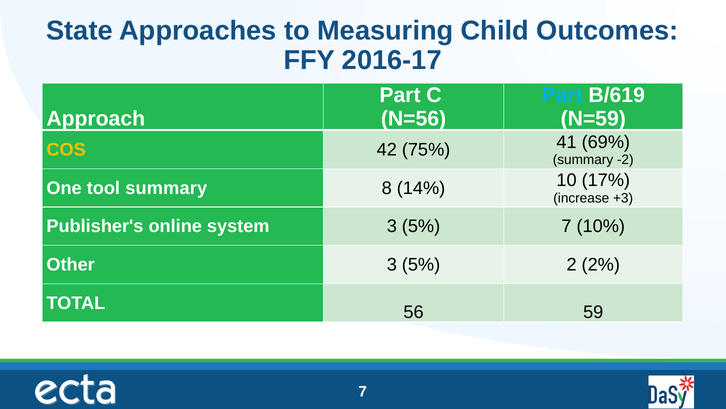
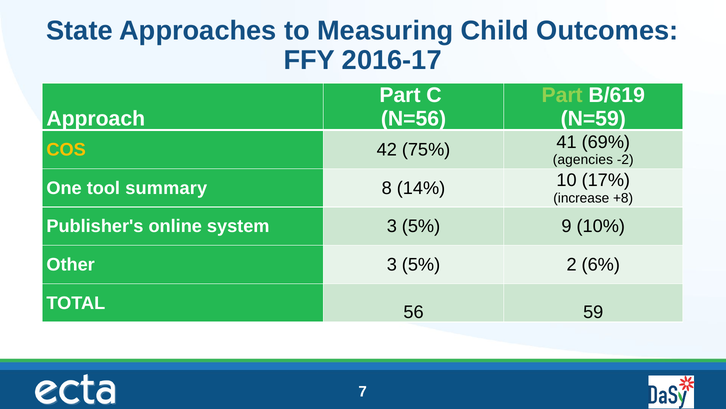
Part at (562, 95) colour: light blue -> light green
summary at (583, 160): summary -> agencies
+3: +3 -> +8
5% 7: 7 -> 9
2%: 2% -> 6%
